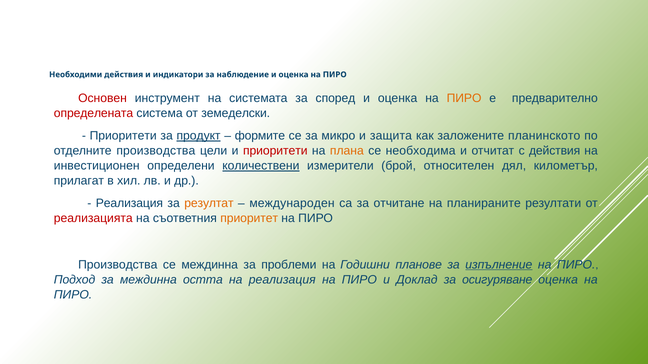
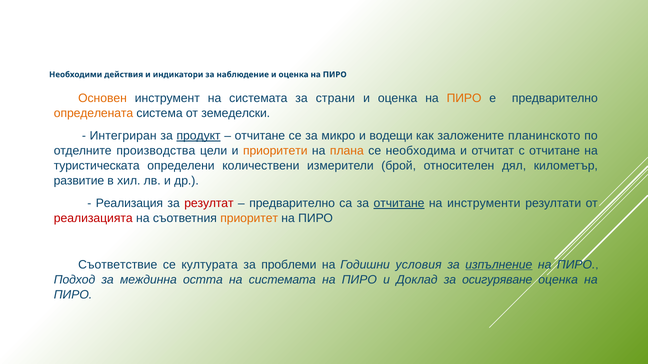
Основен colour: red -> orange
според: според -> страни
определената colour: red -> orange
Приоритети at (123, 136): Приоритети -> Интегриран
формите at (260, 136): формите -> отчитане
защита: защита -> водещи
приоритети at (275, 151) colour: red -> orange
с действия: действия -> отчитане
инвестиционен: инвестиционен -> туристическата
количествени underline: present -> none
прилагат: прилагат -> развитие
резултат colour: orange -> red
международен at (292, 203): международен -> предварително
отчитане at (399, 203) underline: none -> present
планираните: планираните -> инструменти
Производства at (118, 265): Производства -> Съответствие
се междинна: междинна -> културата
планове: планове -> условия
реализация at (282, 280): реализация -> системата
